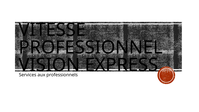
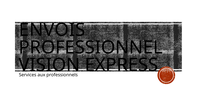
VITESSE: VITESSE -> ENVOIS
